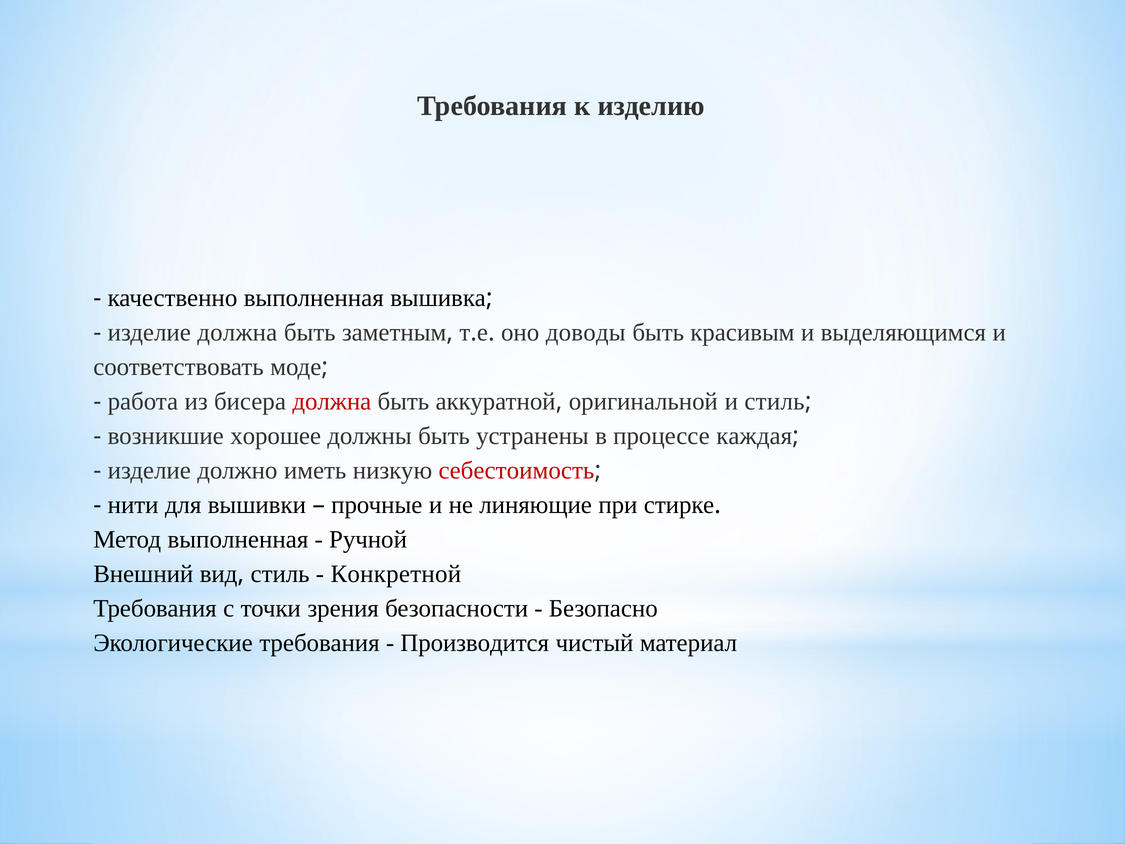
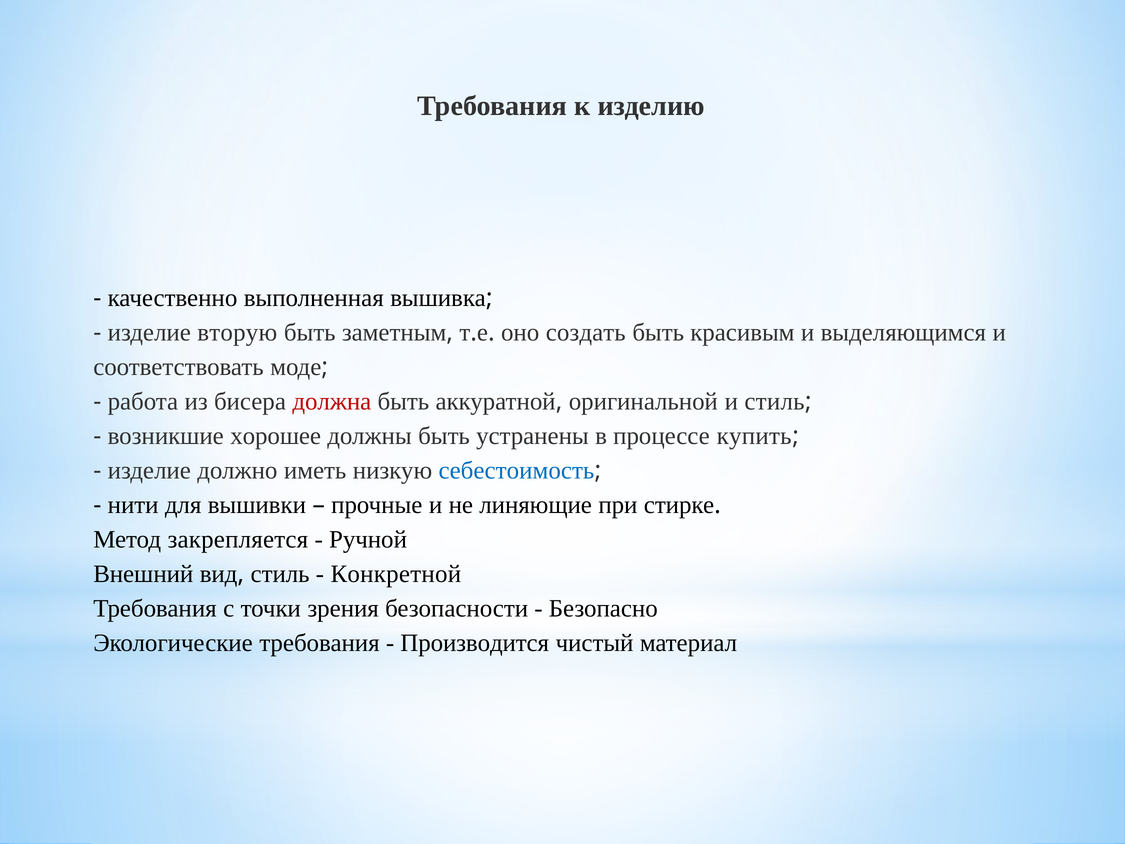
изделие должна: должна -> вторую
доводы: доводы -> создать
каждая: каждая -> купить
себестоимость colour: red -> blue
Метод выполненная: выполненная -> закрепляется
